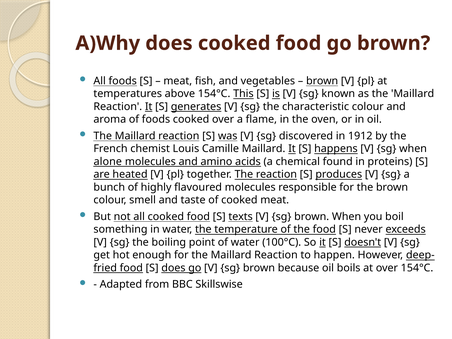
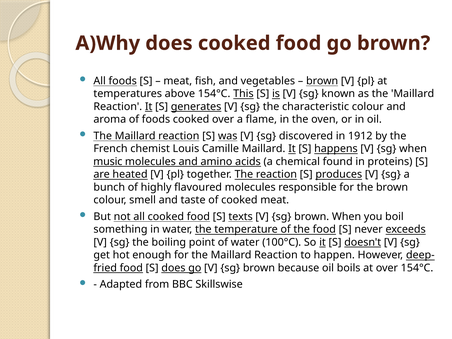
alone: alone -> music
